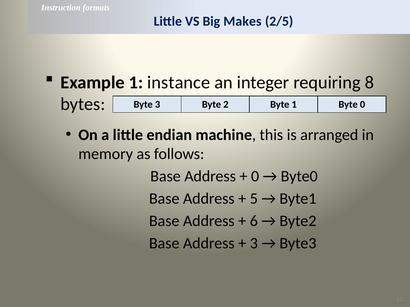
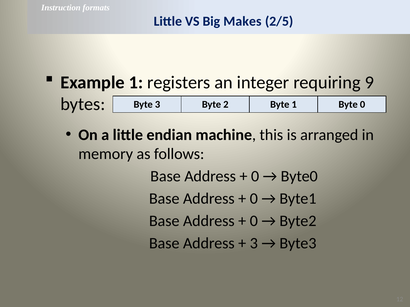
instance: instance -> registers
8: 8 -> 9
5 at (254, 199): 5 -> 0
6 at (254, 221): 6 -> 0
